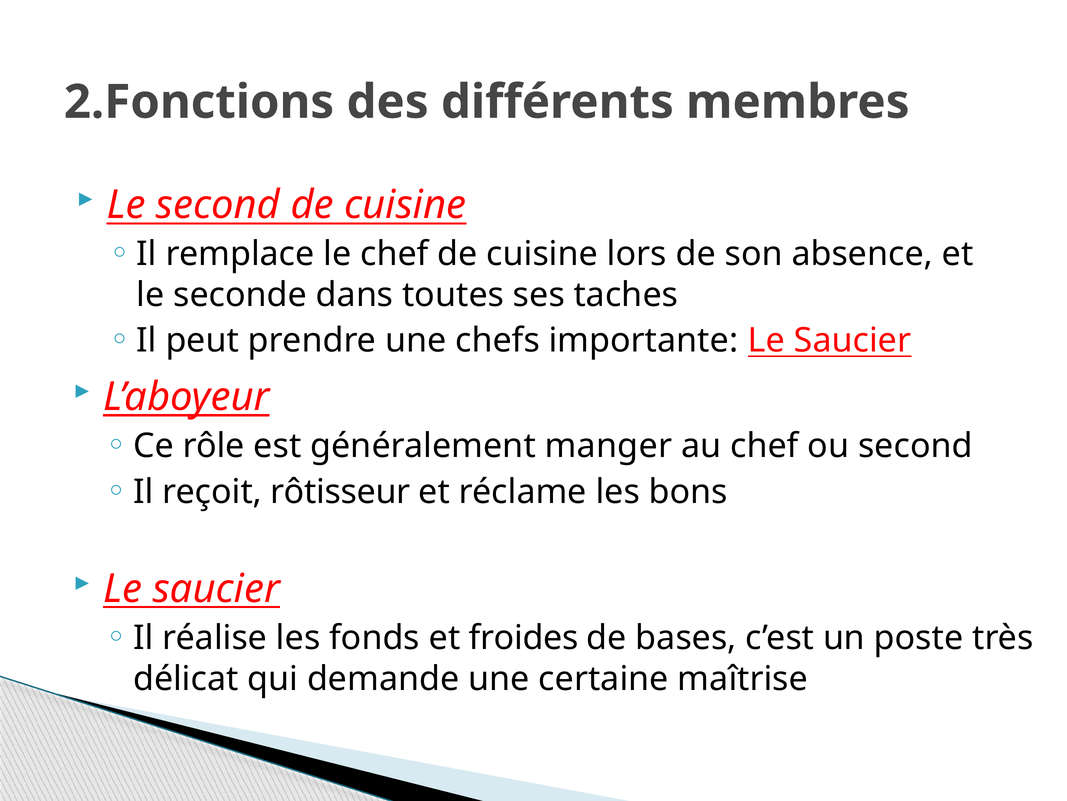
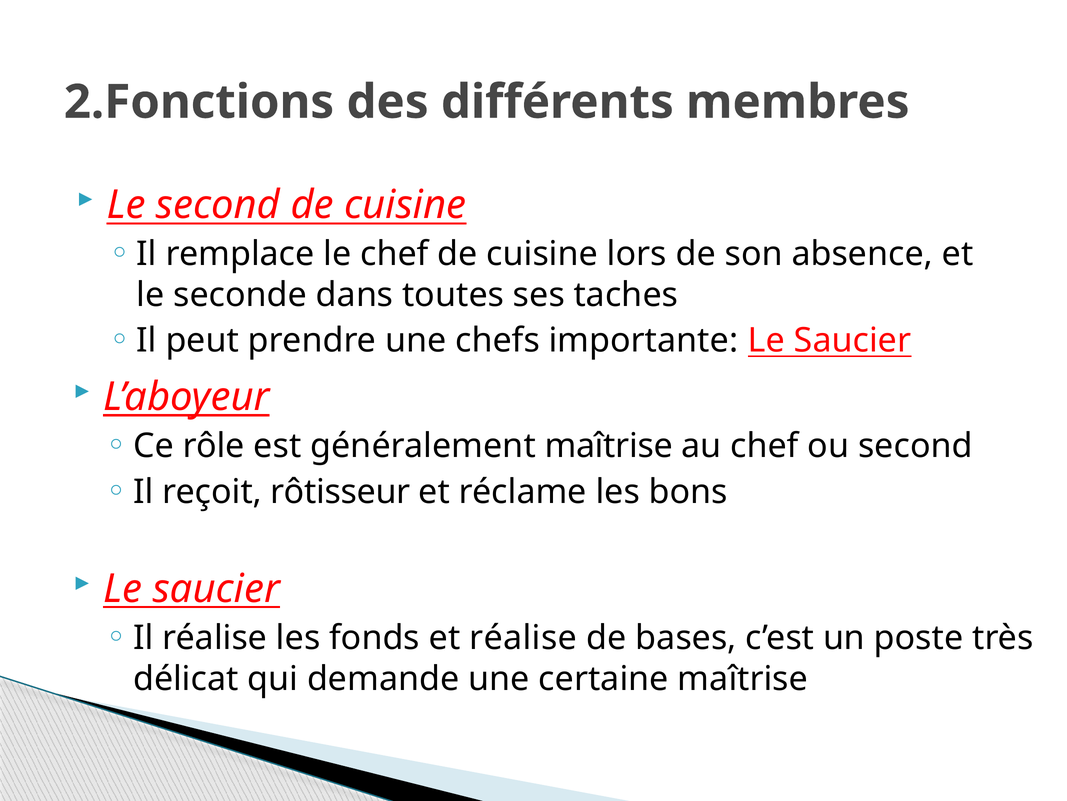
généralement manger: manger -> maîtrise
et froides: froides -> réalise
